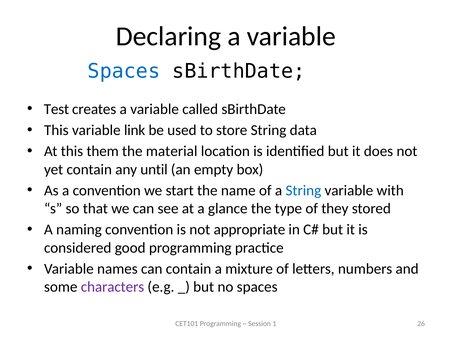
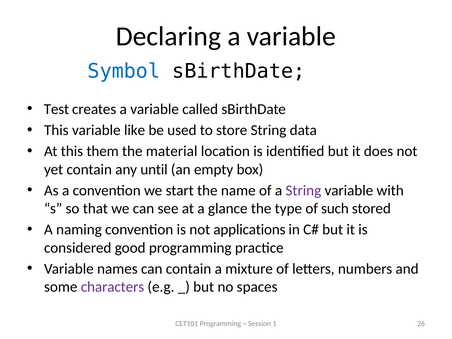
Spaces at (124, 71): Spaces -> Symbol
link: link -> like
String at (303, 190) colour: blue -> purple
they: they -> such
appropriate: appropriate -> applications
